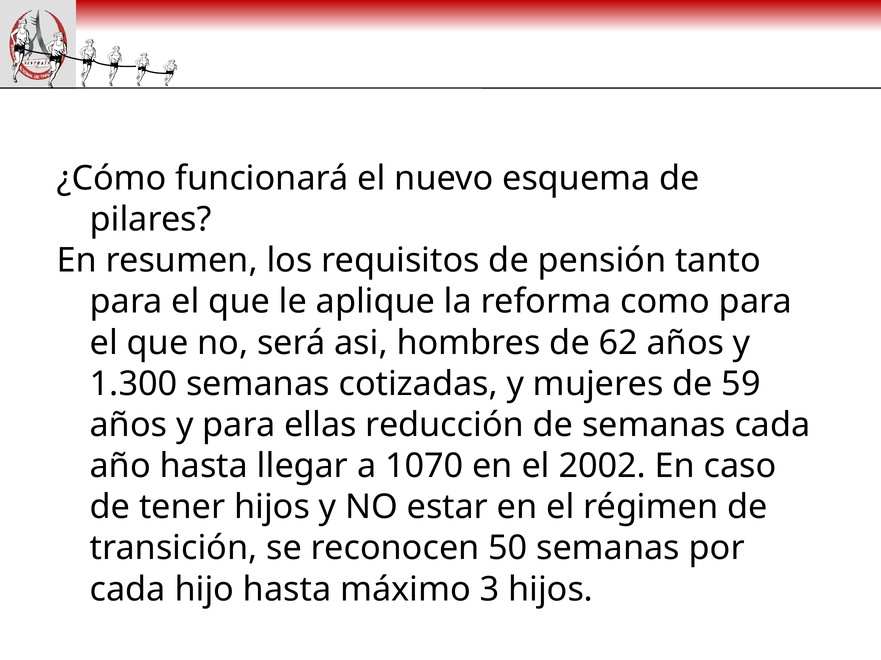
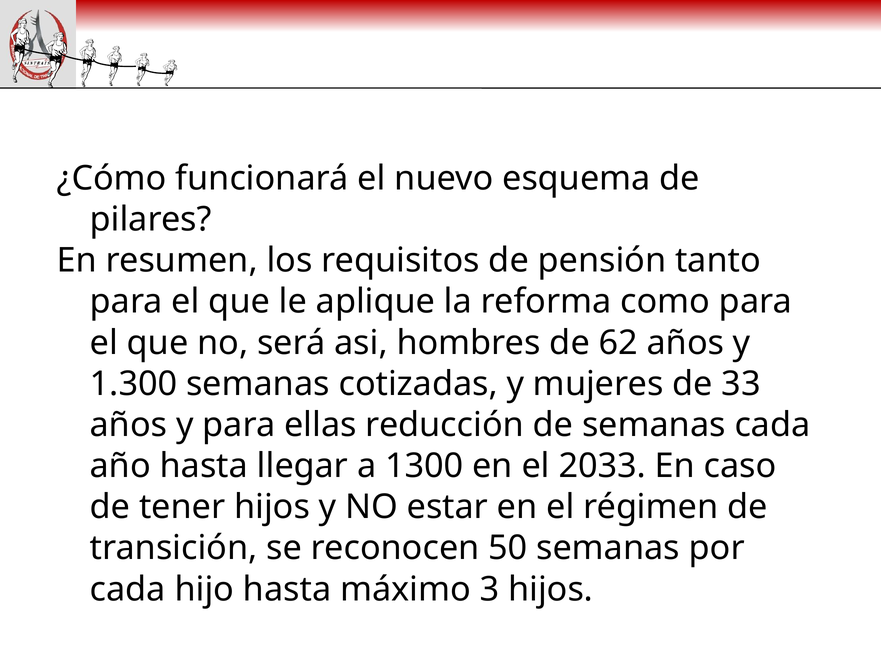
59: 59 -> 33
1070: 1070 -> 1300
2002: 2002 -> 2033
